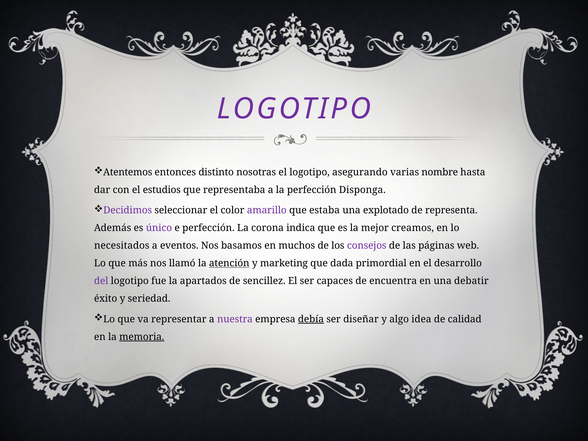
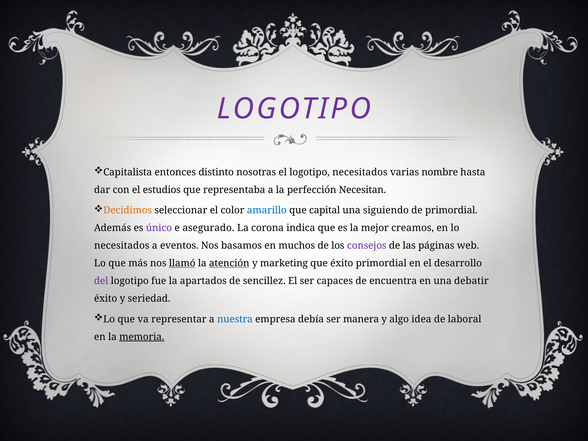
Atentemos: Atentemos -> Capitalista
logotipo asegurando: asegurando -> necesitados
Disponga: Disponga -> Necesitan
Decidimos colour: purple -> orange
amarillo colour: purple -> blue
estaba: estaba -> capital
explotado: explotado -> siguiendo
de representa: representa -> primordial
e perfección: perfección -> asegurado
llamó underline: none -> present
que dada: dada -> éxito
nuestra colour: purple -> blue
debía underline: present -> none
diseñar: diseñar -> manera
calidad: calidad -> laboral
